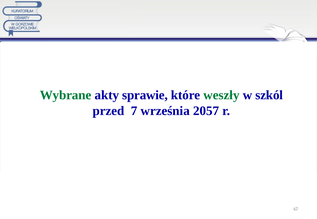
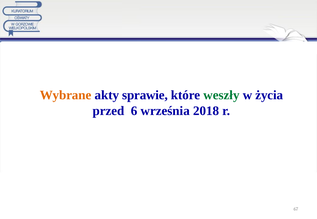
Wybrane colour: green -> orange
szkól: szkól -> życia
7: 7 -> 6
2057: 2057 -> 2018
